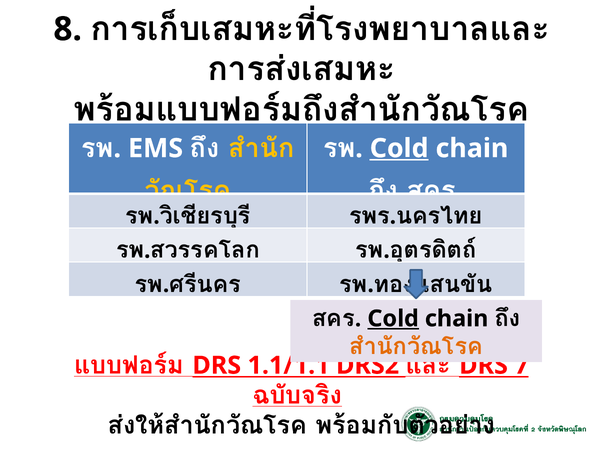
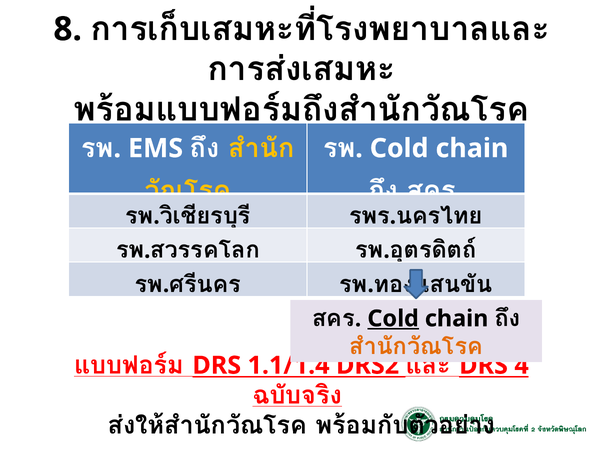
Cold at (399, 148) underline: present -> none
1.1/1.1: 1.1/1.1 -> 1.1/1.4
7: 7 -> 4
